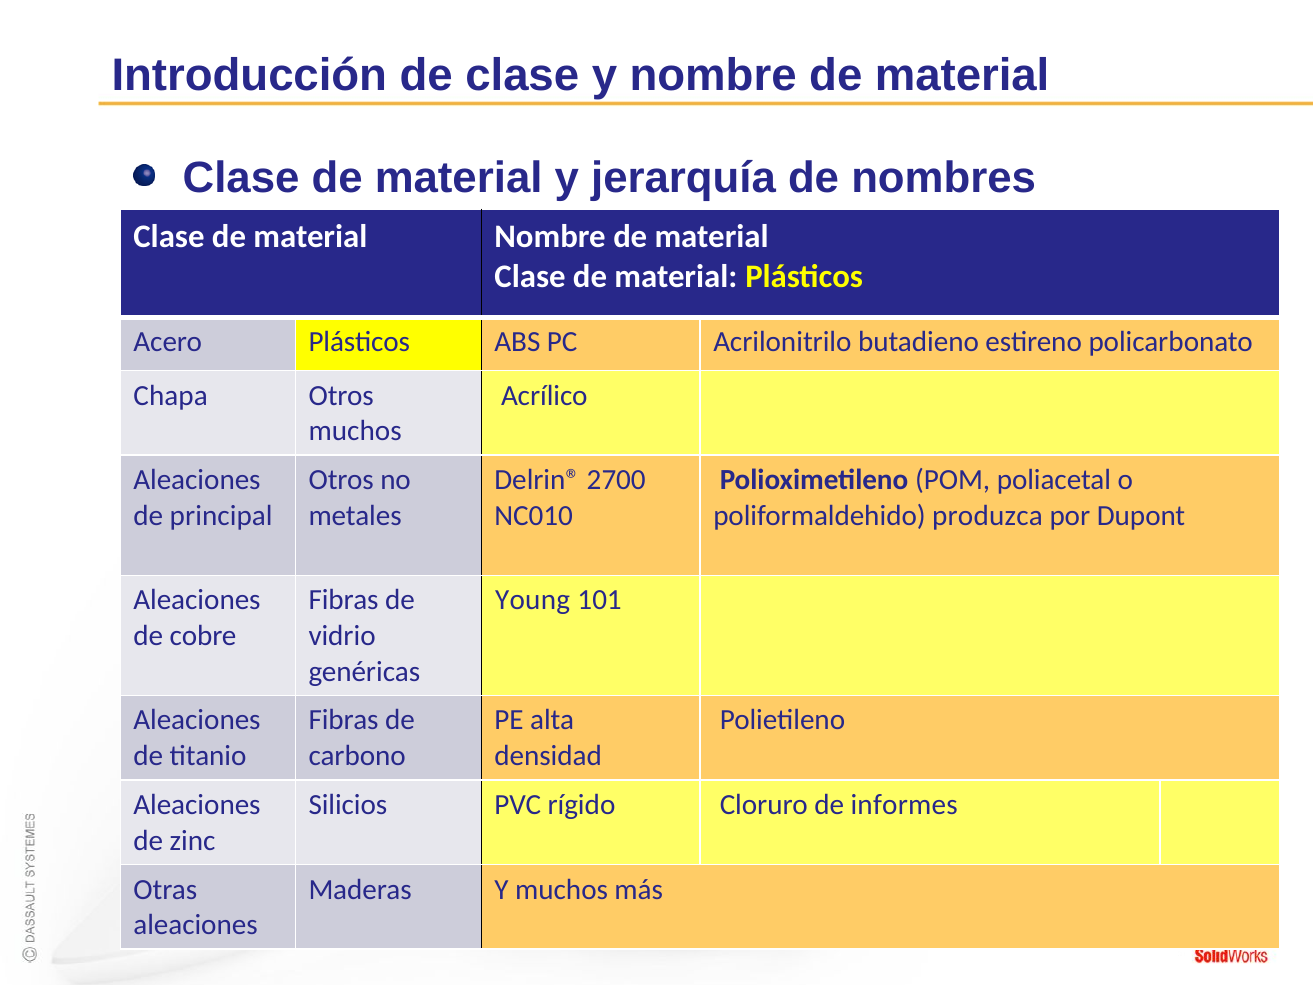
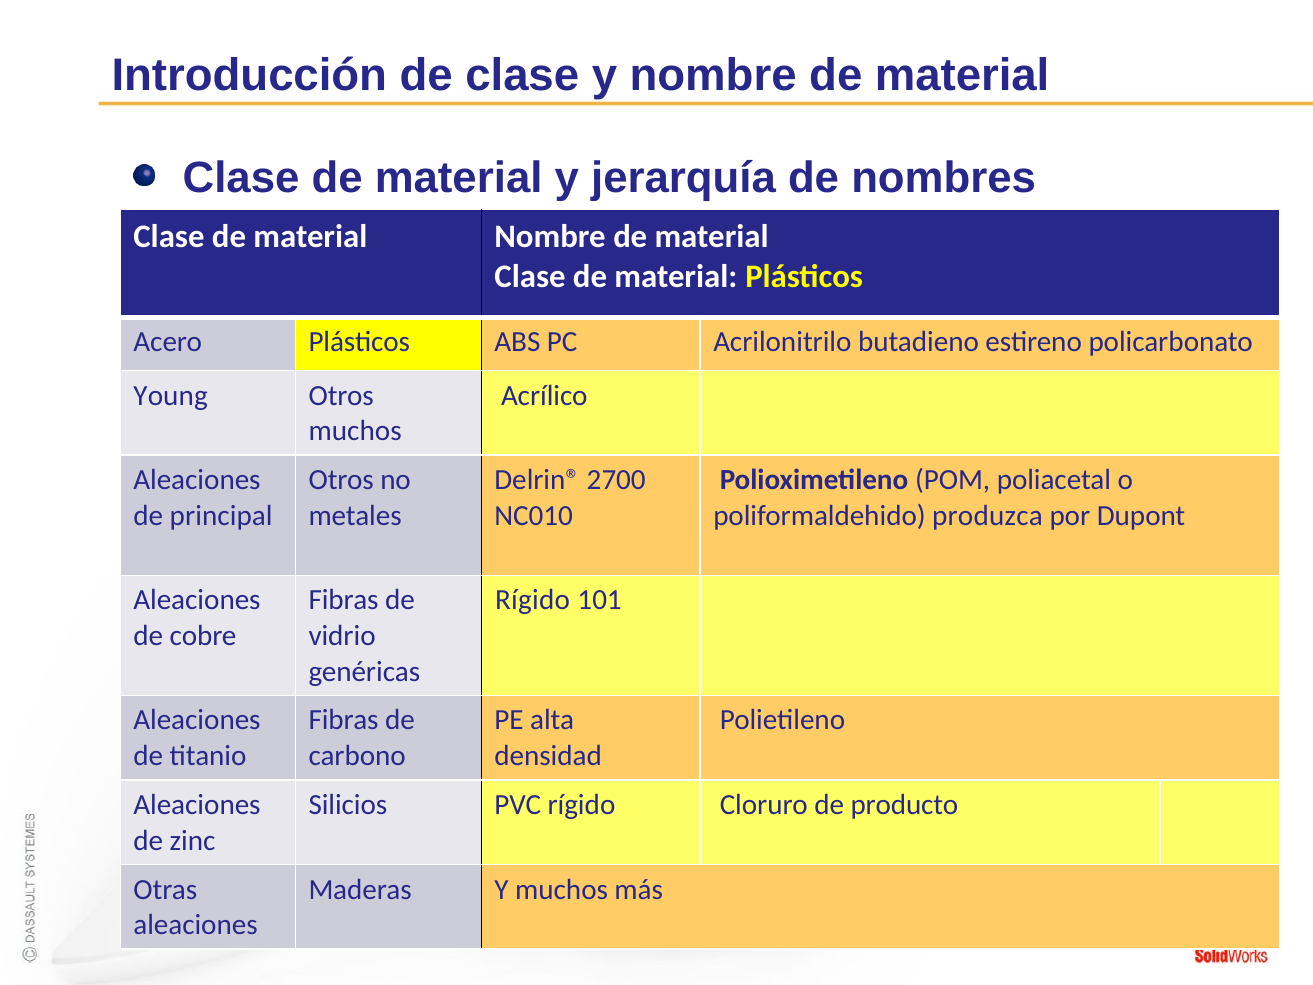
Chapa: Chapa -> Young
Young at (533, 600): Young -> Rígido
informes: informes -> producto
